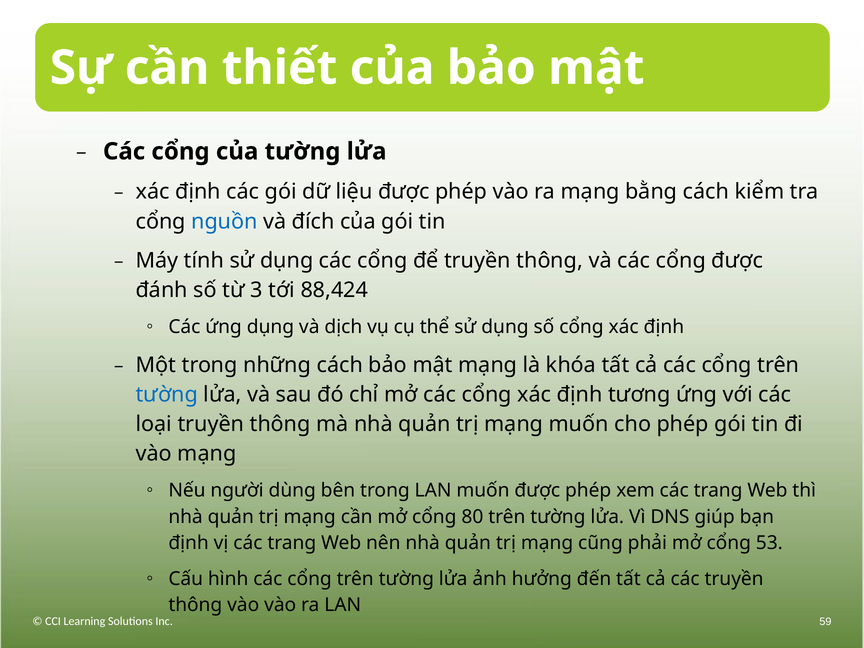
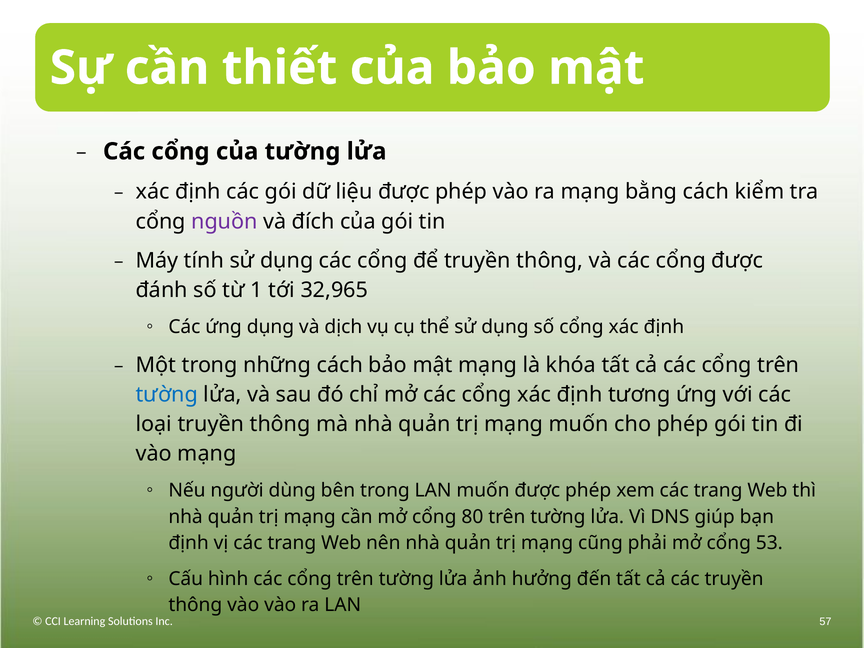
nguồn colour: blue -> purple
3: 3 -> 1
88,424: 88,424 -> 32,965
59: 59 -> 57
